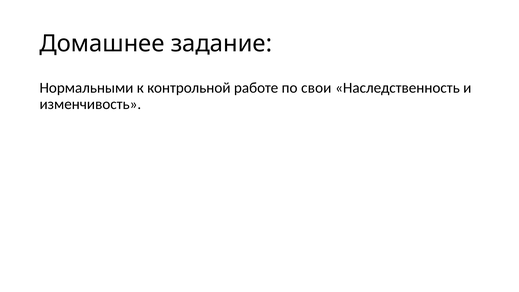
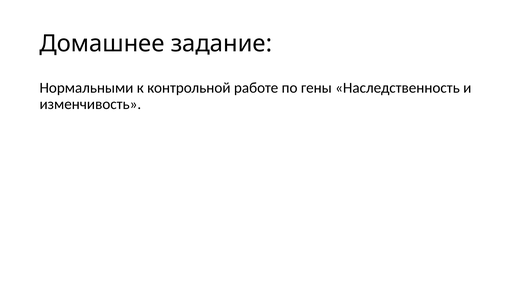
свои: свои -> гены
